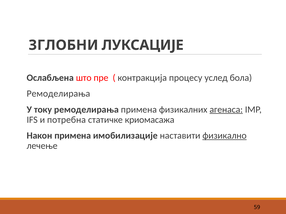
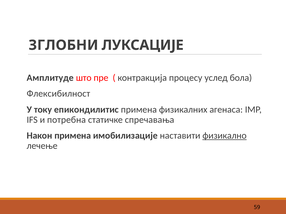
Ослабљена: Ослабљена -> Амплитуде
Ремоделирања at (58, 94): Ремоделирања -> Флексибилност
току ремоделирања: ремоделирања -> епикондилитис
агенаса underline: present -> none
криомасажа: криомасажа -> спречавања
